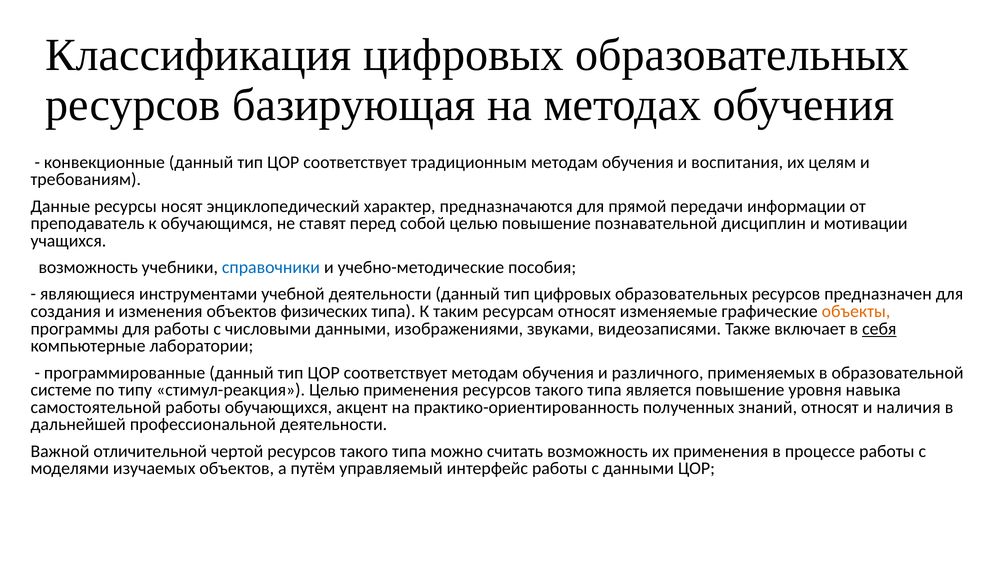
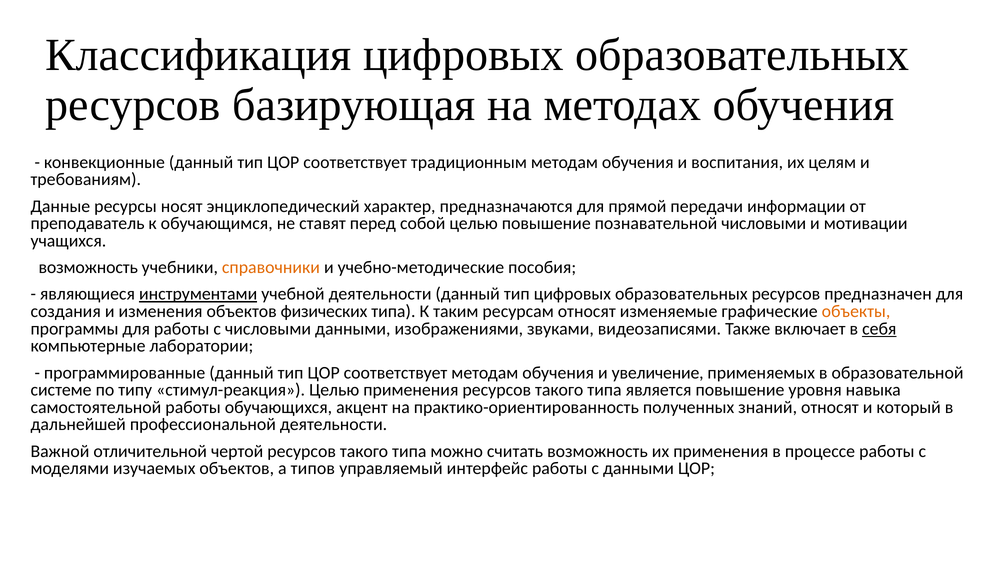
познавательной дисциплин: дисциплин -> числовыми
справочники colour: blue -> orange
инструментами underline: none -> present
различного: различного -> увеличение
наличия: наличия -> который
путём: путём -> типов
